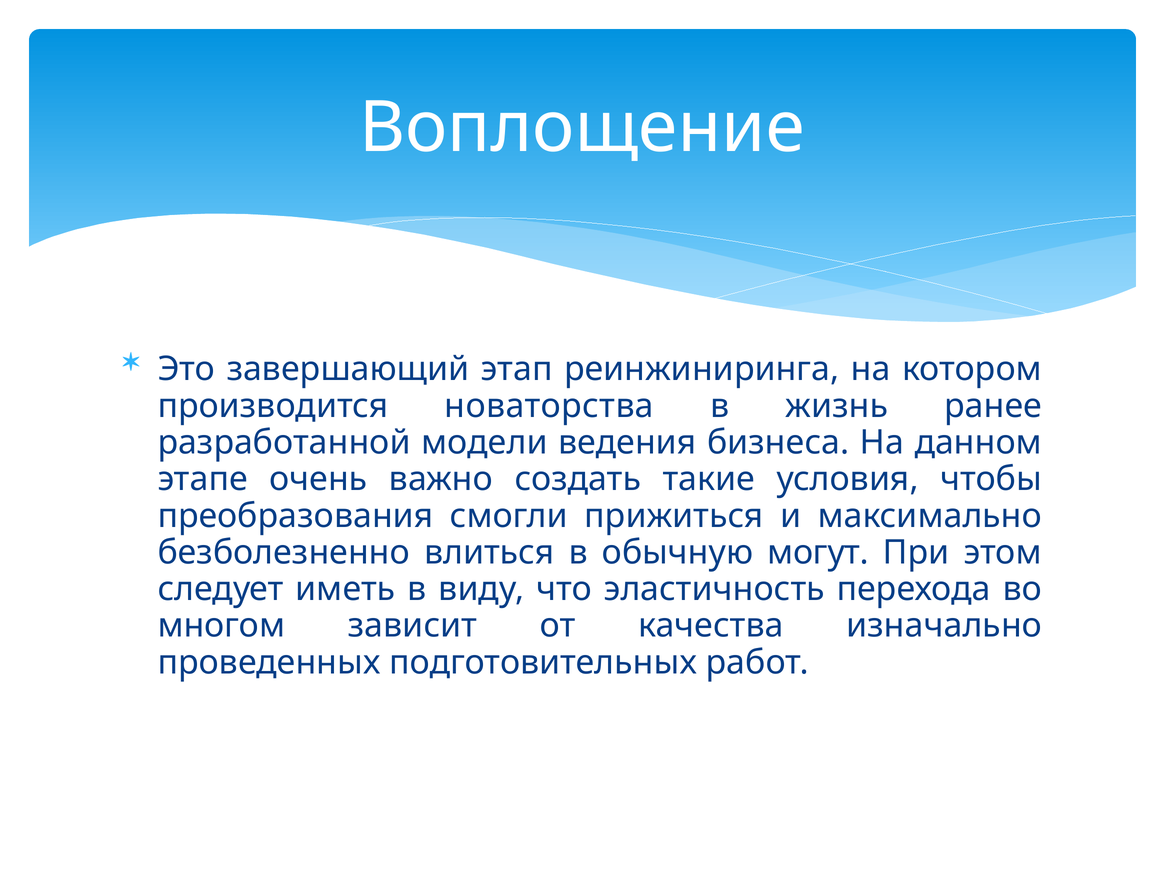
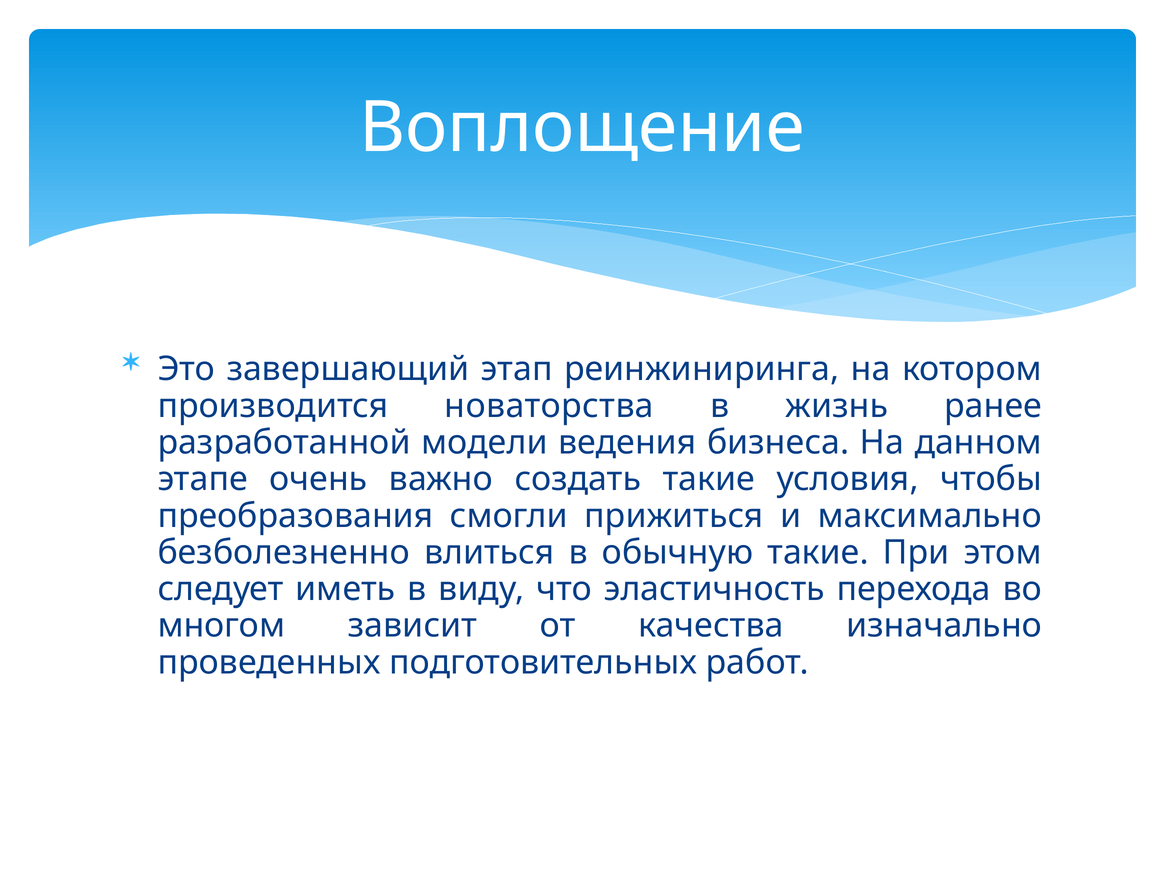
обычную могут: могут -> такие
